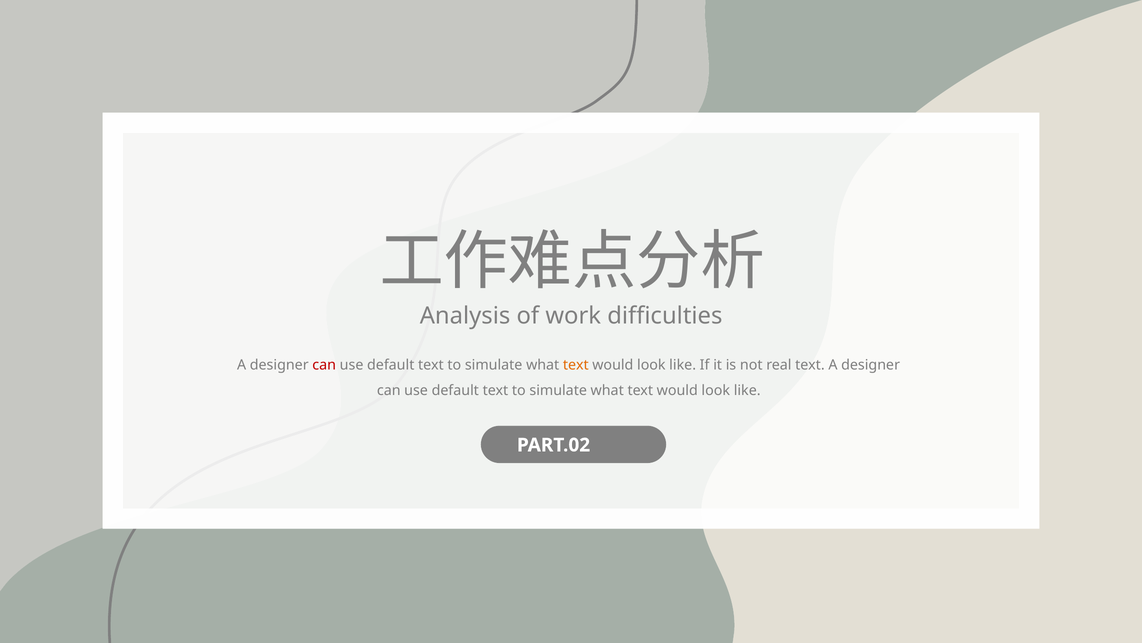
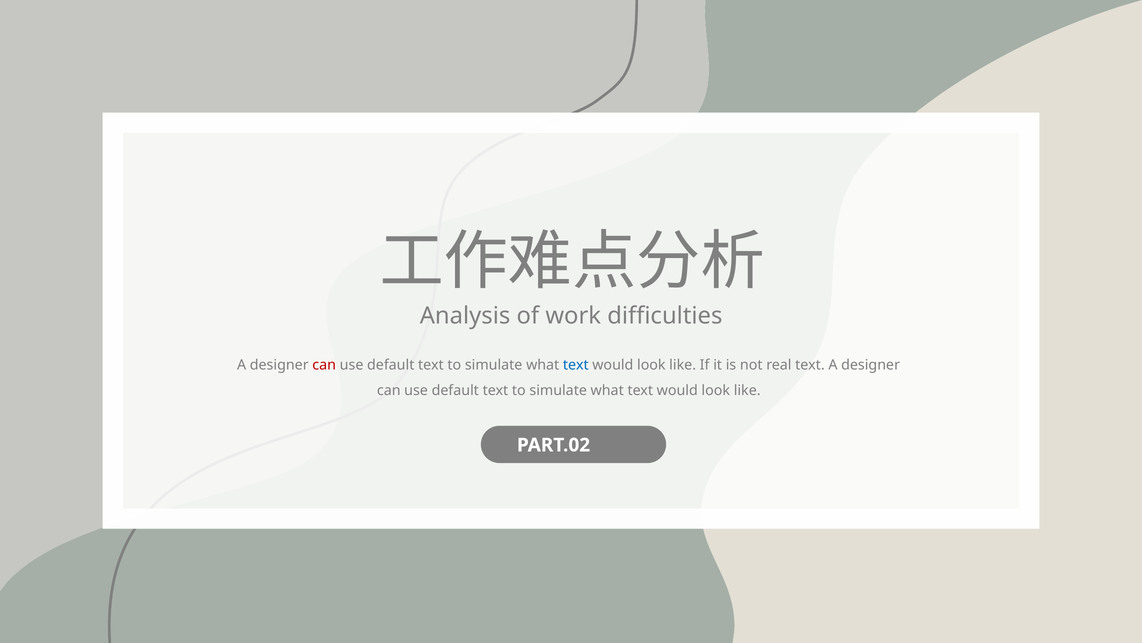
text at (576, 364) colour: orange -> blue
